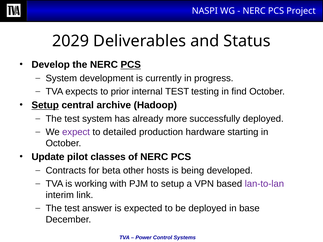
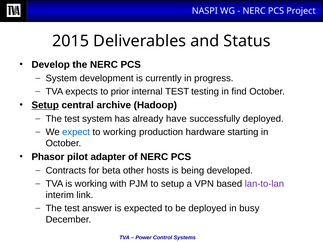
2029: 2029 -> 2015
PCS at (131, 65) underline: present -> none
more: more -> have
expect colour: purple -> blue
to detailed: detailed -> working
Update: Update -> Phasor
classes: classes -> adapter
base: base -> busy
